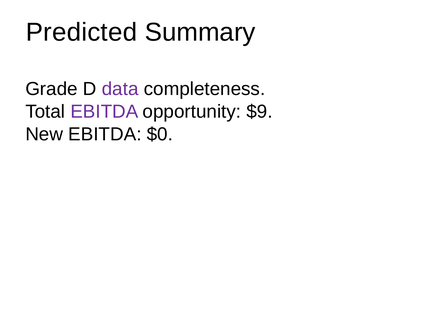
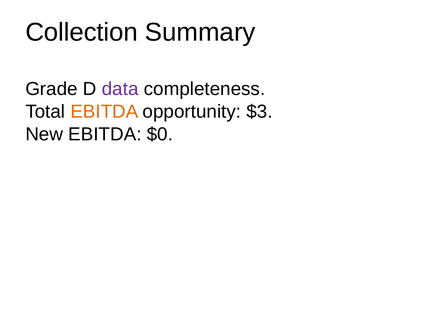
Predicted: Predicted -> Collection
EBITDA at (104, 112) colour: purple -> orange
$9: $9 -> $3
